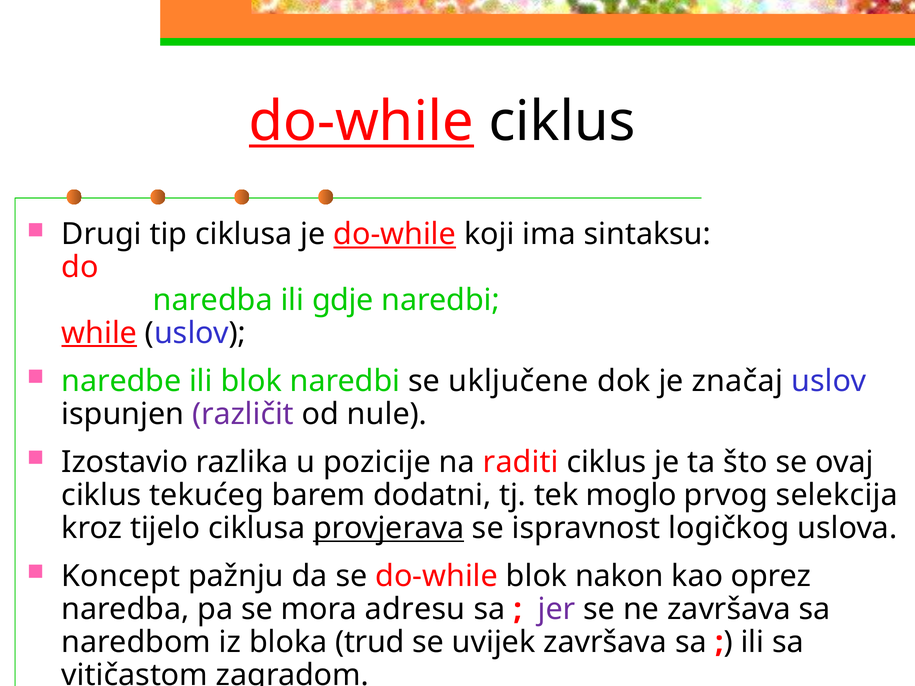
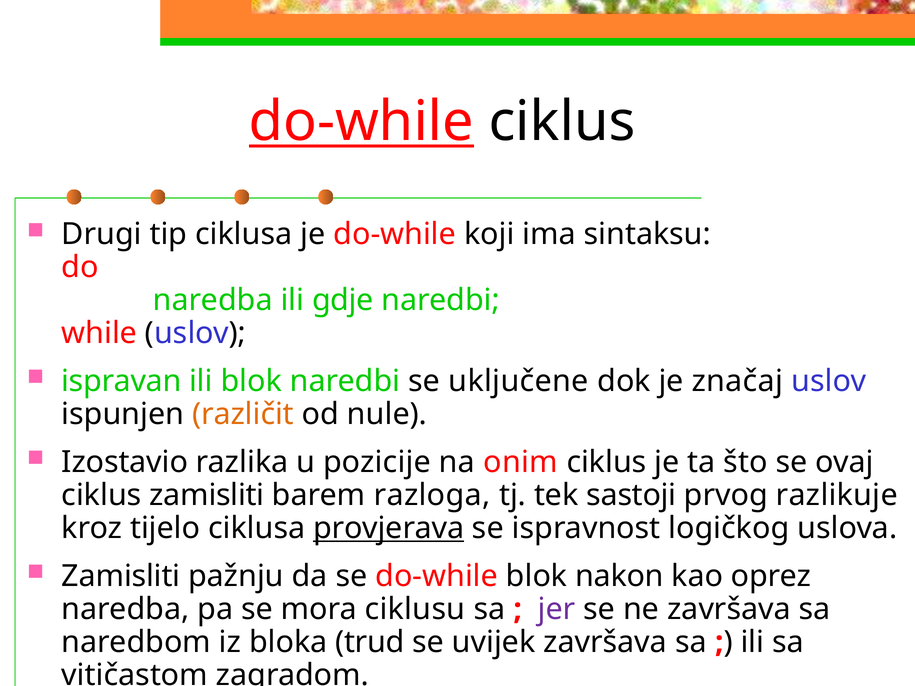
do-while at (395, 234) underline: present -> none
while underline: present -> none
naredbe: naredbe -> ispravan
različit colour: purple -> orange
raditi: raditi -> onim
ciklus tekućeg: tekućeg -> zamisliti
dodatni: dodatni -> razloga
moglo: moglo -> sastoji
selekcija: selekcija -> razlikuje
Koncept at (121, 576): Koncept -> Zamisliti
adresu: adresu -> ciklusu
